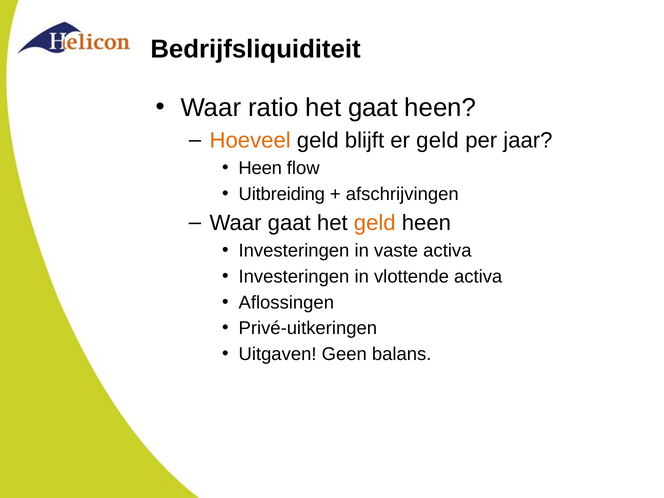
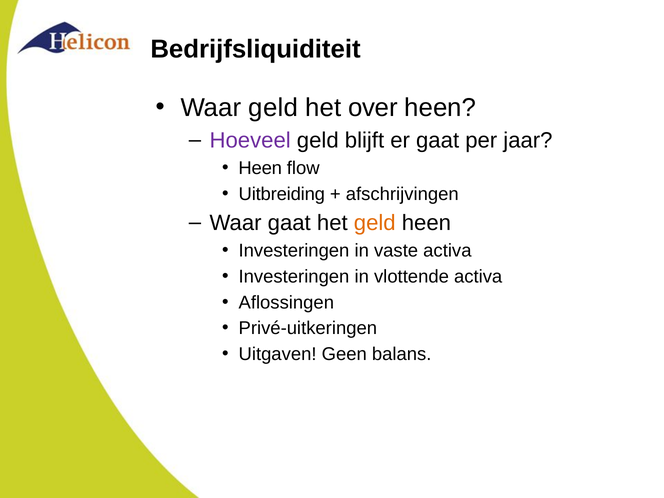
Waar ratio: ratio -> geld
het gaat: gaat -> over
Hoeveel colour: orange -> purple
er geld: geld -> gaat
